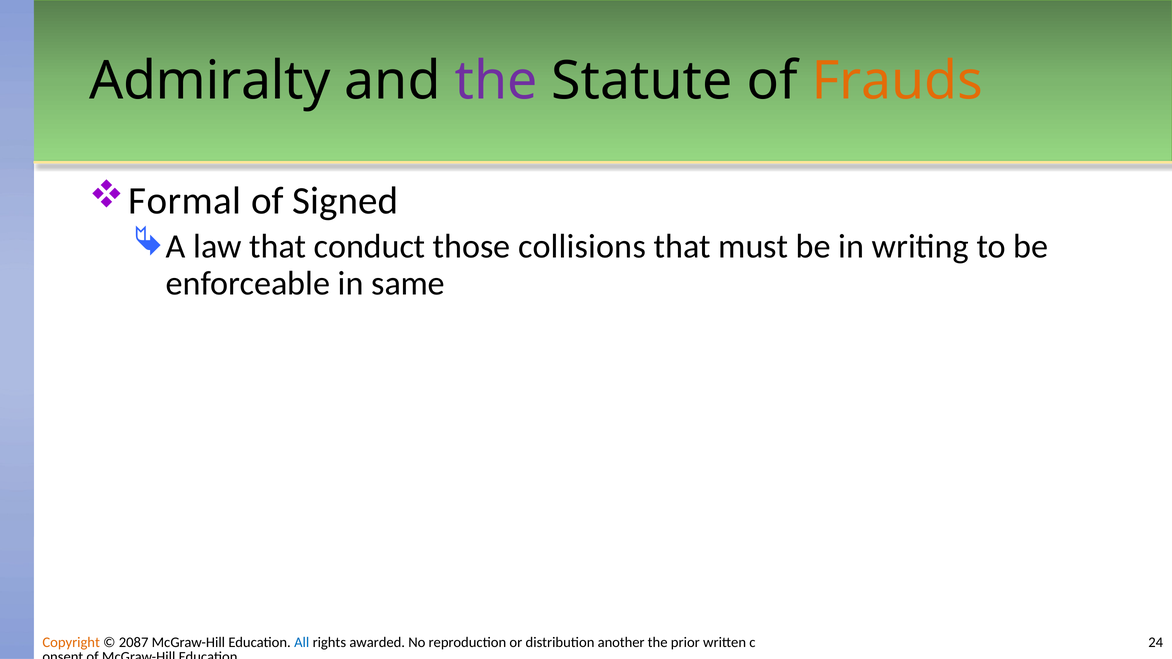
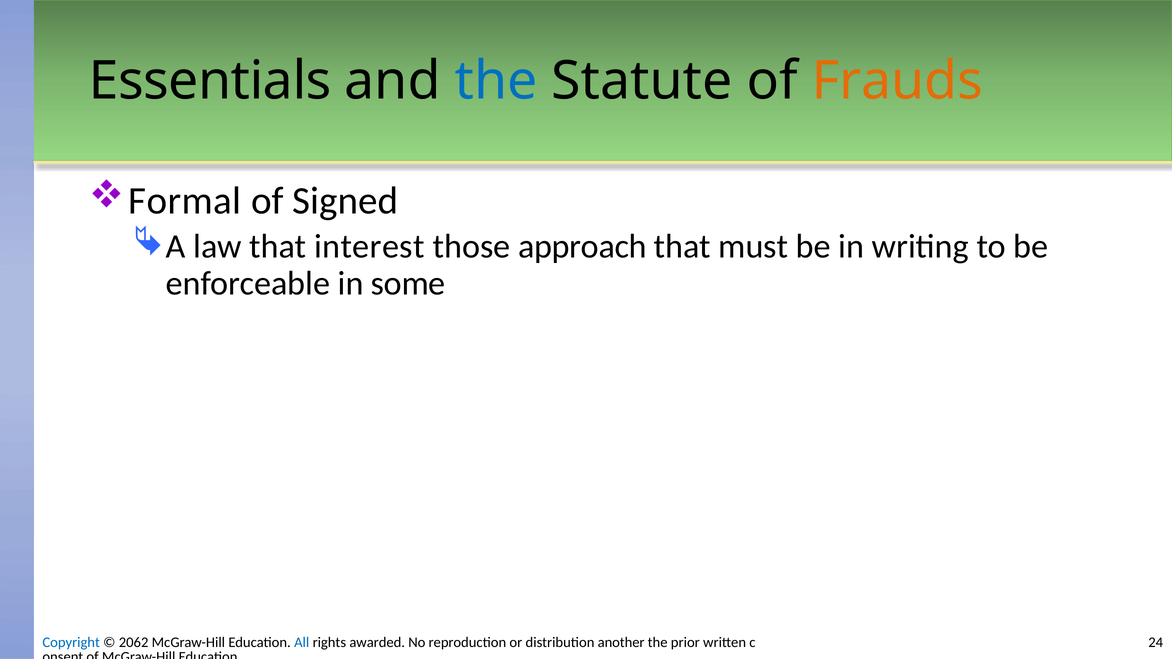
Admiralty: Admiralty -> Essentials
the at (496, 81) colour: purple -> blue
conduct: conduct -> interest
collisions: collisions -> approach
same: same -> some
Copyright colour: orange -> blue
2087: 2087 -> 2062
